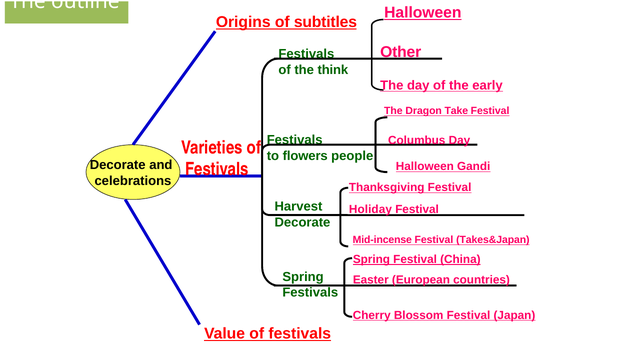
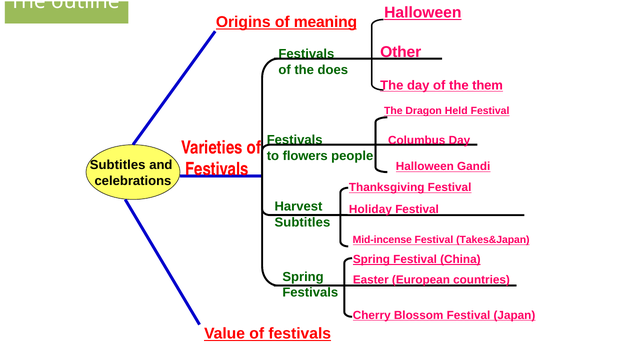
subtitles: subtitles -> meaning
think: think -> does
early: early -> them
Take: Take -> Held
Decorate at (118, 165): Decorate -> Subtitles
Decorate at (302, 222): Decorate -> Subtitles
